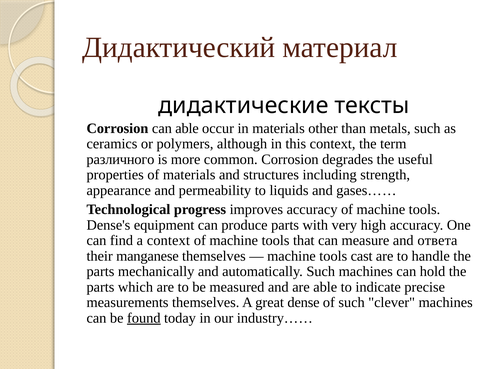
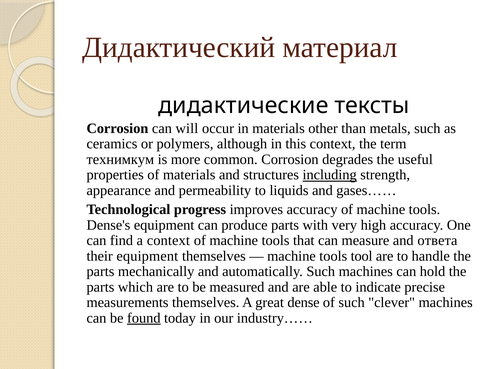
can able: able -> will
различного: различного -> технимкум
including underline: none -> present
their manganese: manganese -> equipment
cast: cast -> tool
